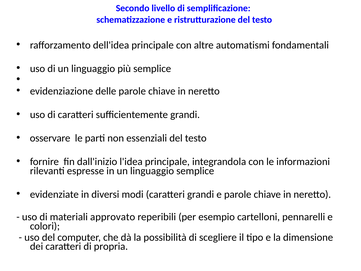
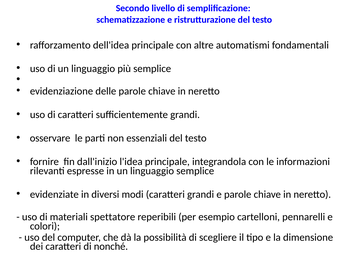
approvato: approvato -> spettatore
propria: propria -> nonché
